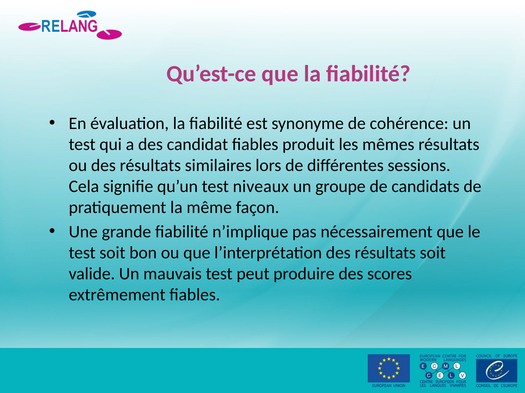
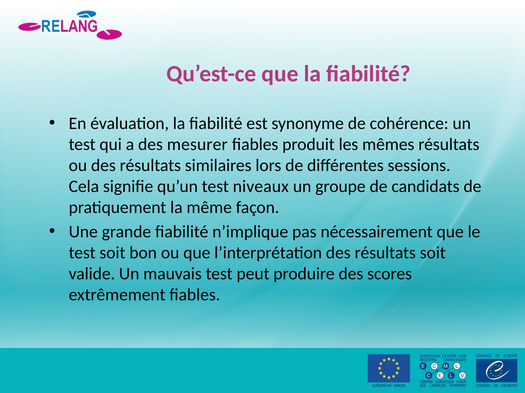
candidat: candidat -> mesurer
